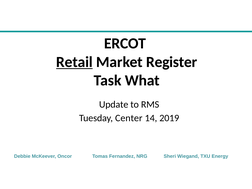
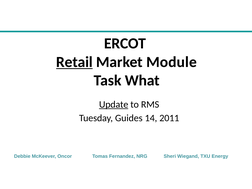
Register: Register -> Module
Update underline: none -> present
Center: Center -> Guides
2019: 2019 -> 2011
